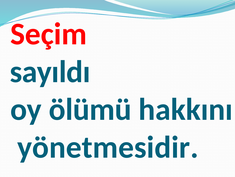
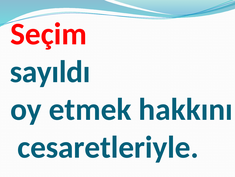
ölümü: ölümü -> etmek
yönetmesidir: yönetmesidir -> cesaretleriyle
